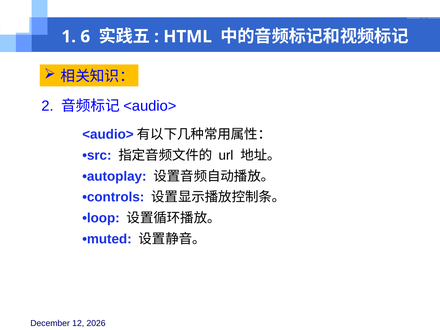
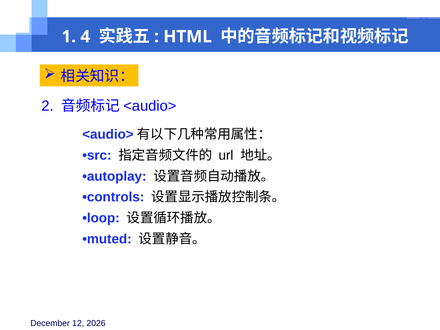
6: 6 -> 4
